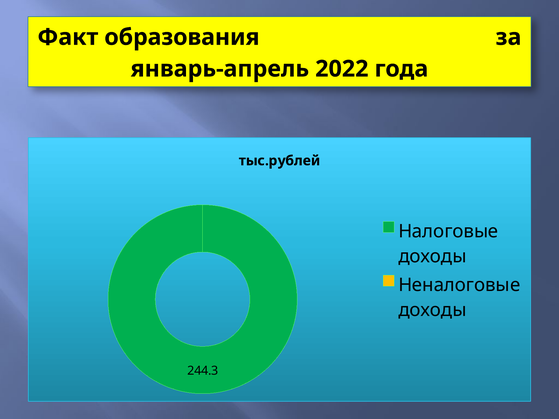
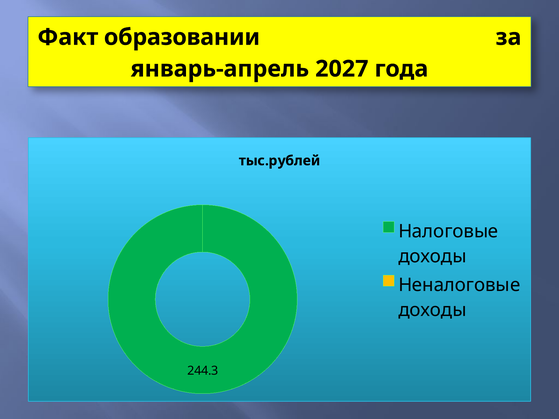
образования: образования -> образовании
2022: 2022 -> 2027
